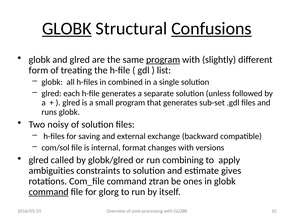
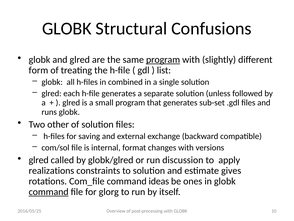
GLOBK at (67, 28) underline: present -> none
Confusions underline: present -> none
noisy: noisy -> other
combining: combining -> discussion
ambiguities: ambiguities -> realizations
ztran: ztran -> ideas
